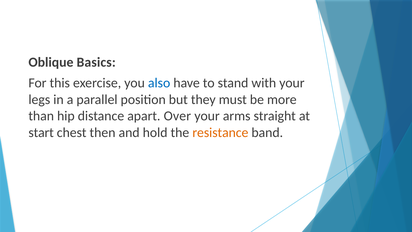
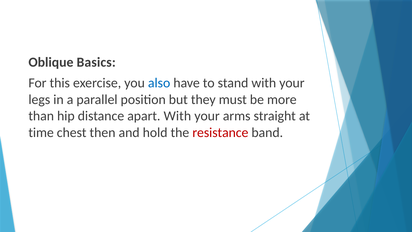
apart Over: Over -> With
start: start -> time
resistance colour: orange -> red
